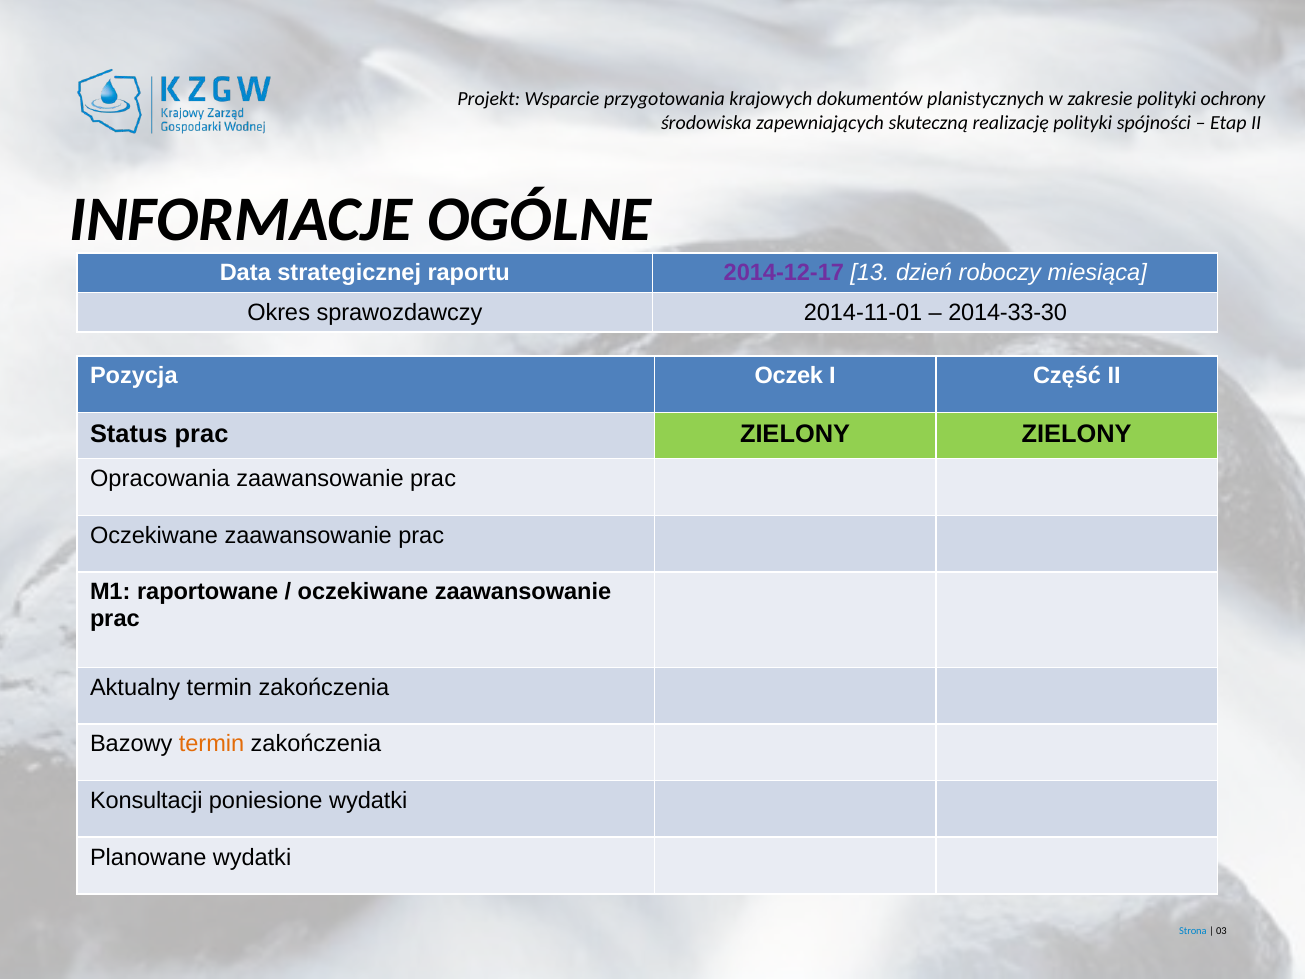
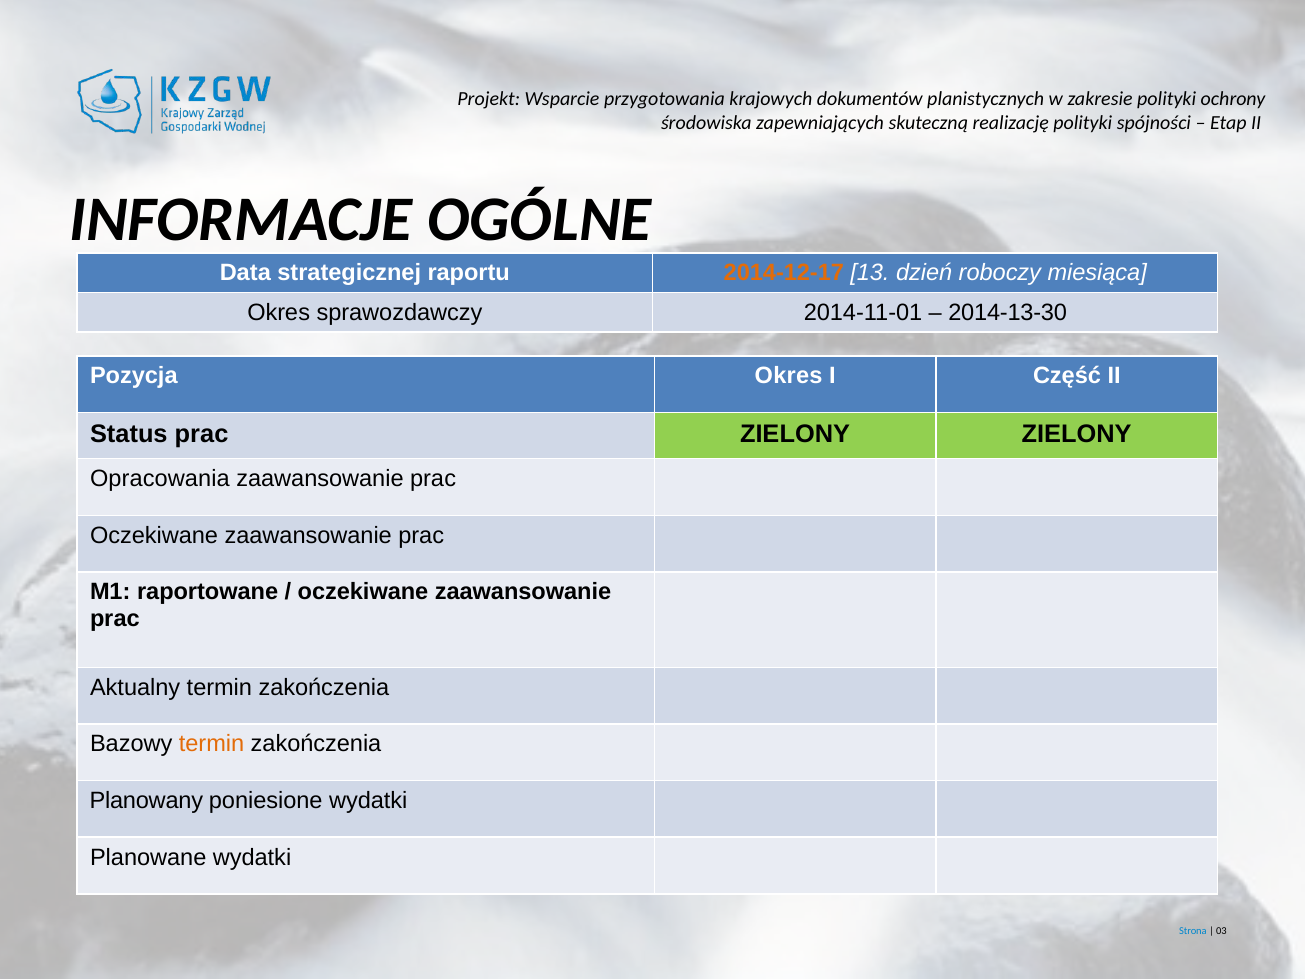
2014-12-17 colour: purple -> orange
2014-33-30: 2014-33-30 -> 2014-13-30
Pozycja Oczek: Oczek -> Okres
Konsultacji: Konsultacji -> Planowany
